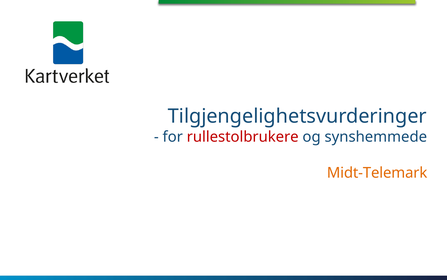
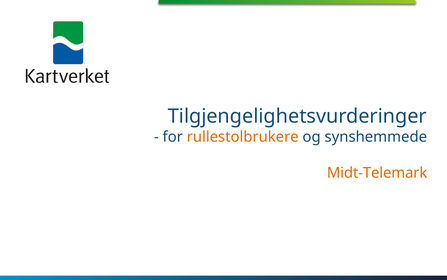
rullestolbrukere colour: red -> orange
